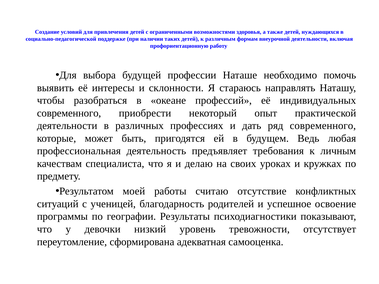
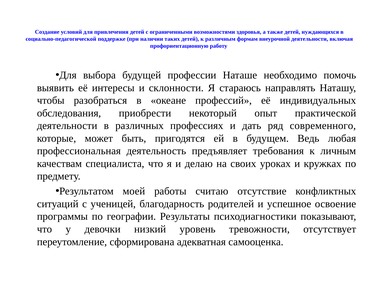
современного at (69, 113): современного -> обследования
